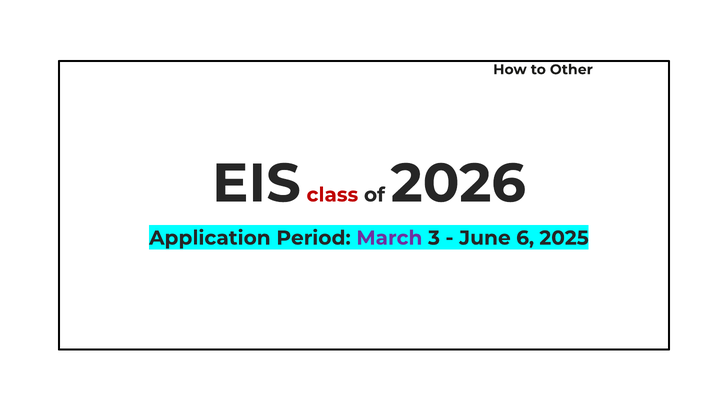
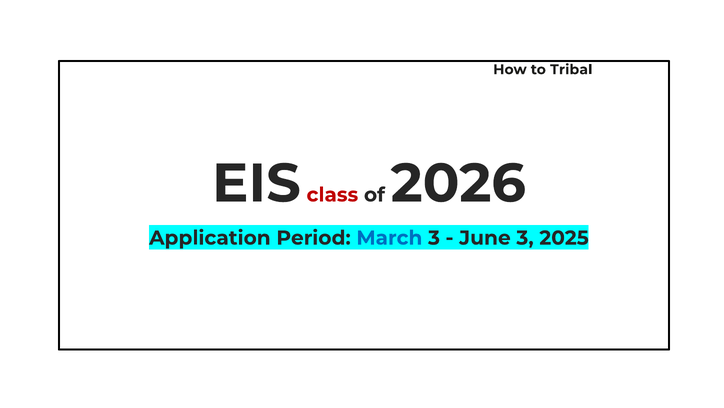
Other: Other -> Tribal
March colour: purple -> blue
June 6: 6 -> 3
